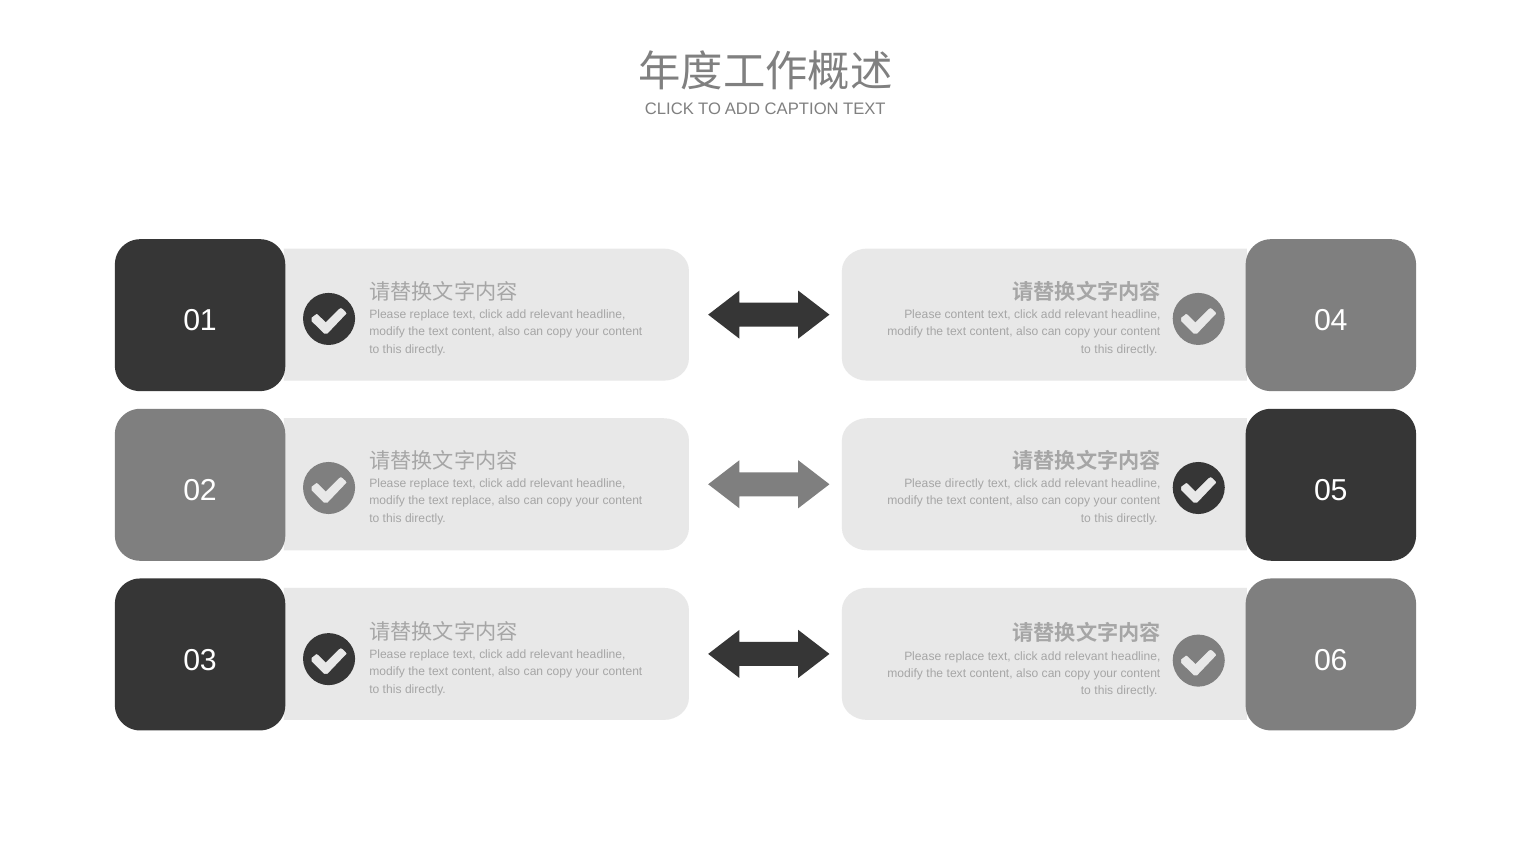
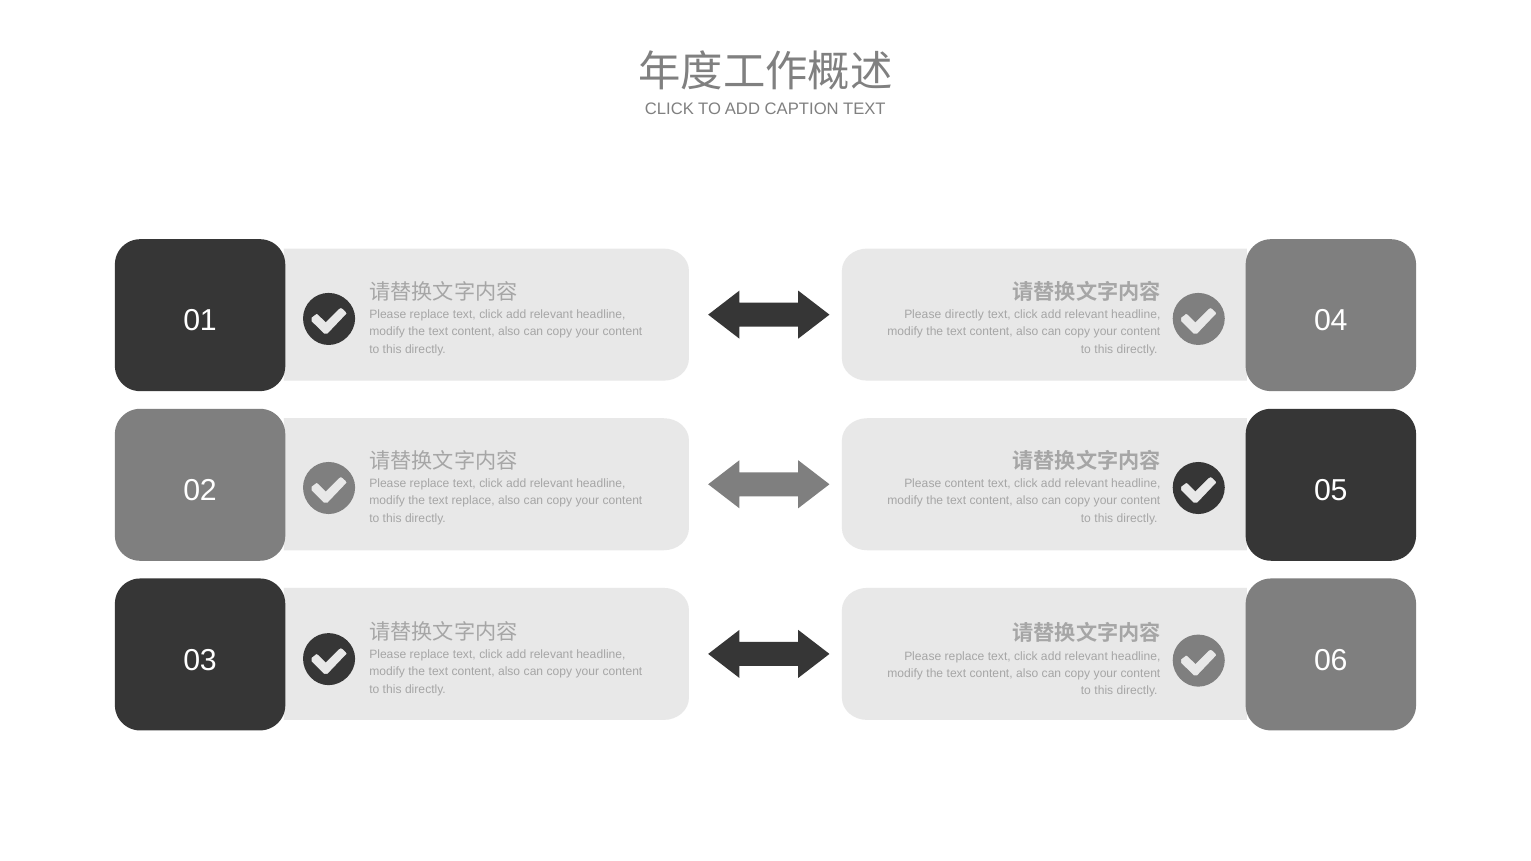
Please content: content -> directly
Please directly: directly -> content
